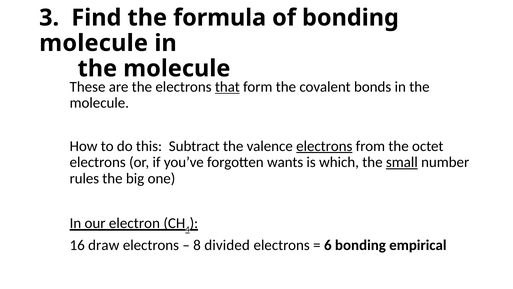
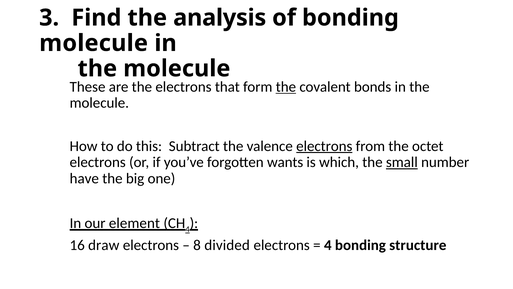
formula: formula -> analysis
that underline: present -> none
the at (286, 87) underline: none -> present
rules: rules -> have
electron: electron -> element
6 at (328, 245): 6 -> 4
empirical: empirical -> structure
